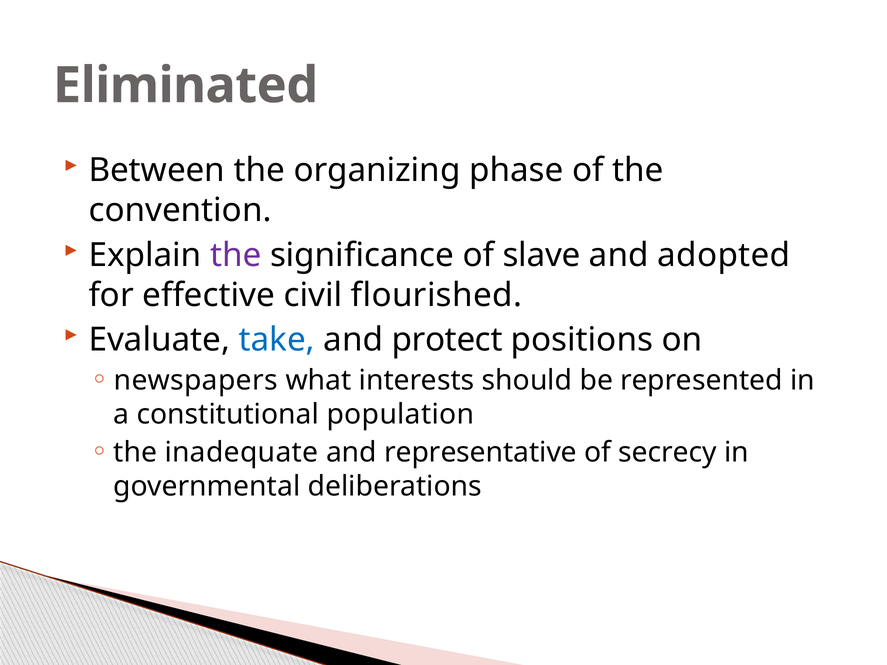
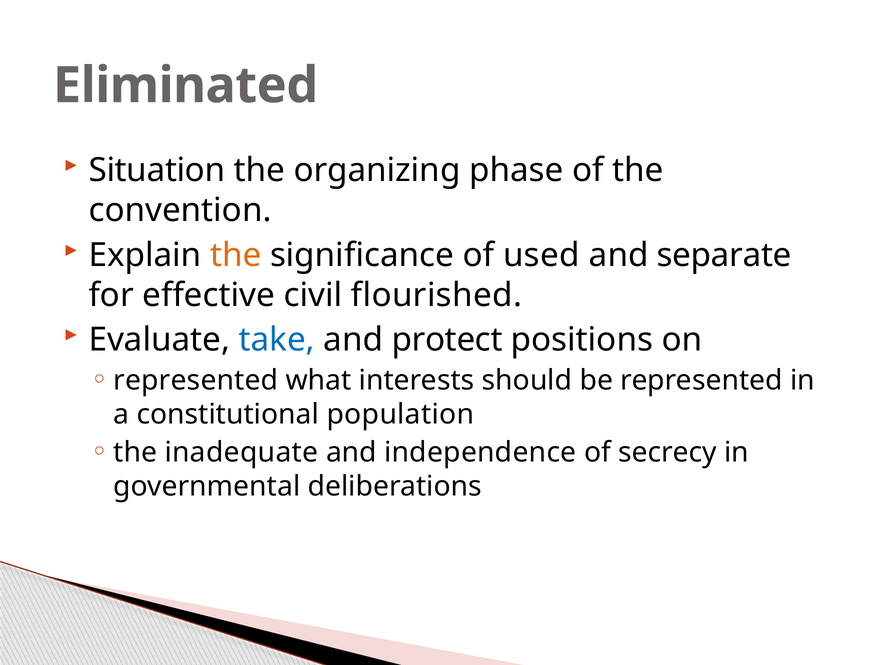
Between: Between -> Situation
the at (236, 255) colour: purple -> orange
slave: slave -> used
adopted: adopted -> separate
newspapers at (196, 381): newspapers -> represented
representative: representative -> independence
